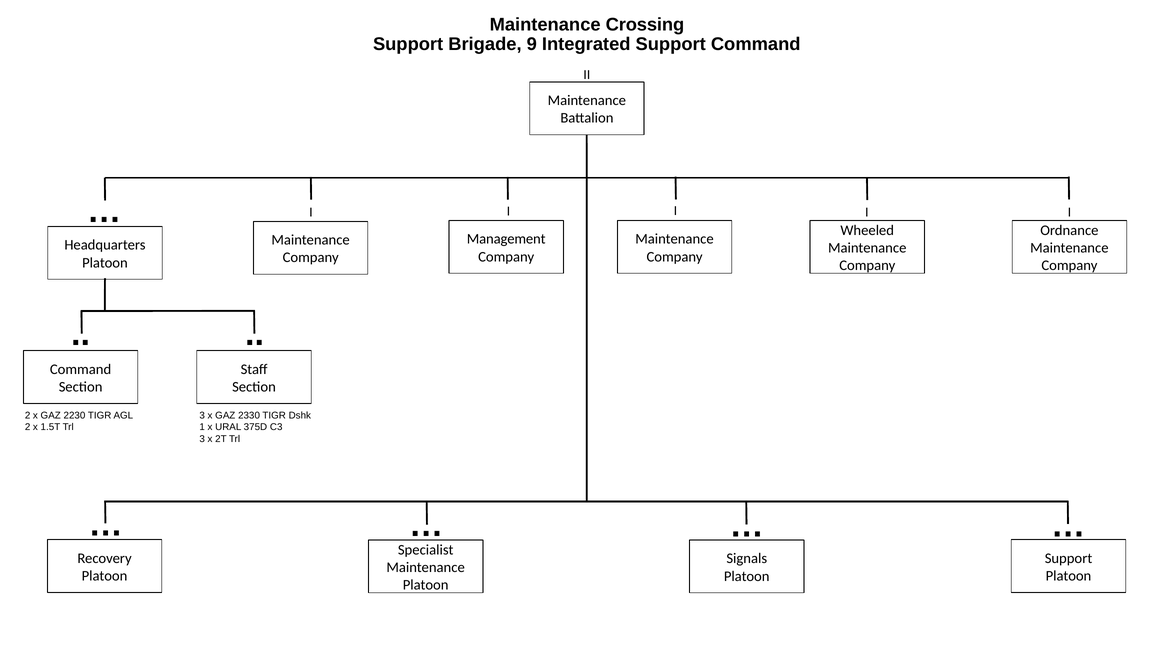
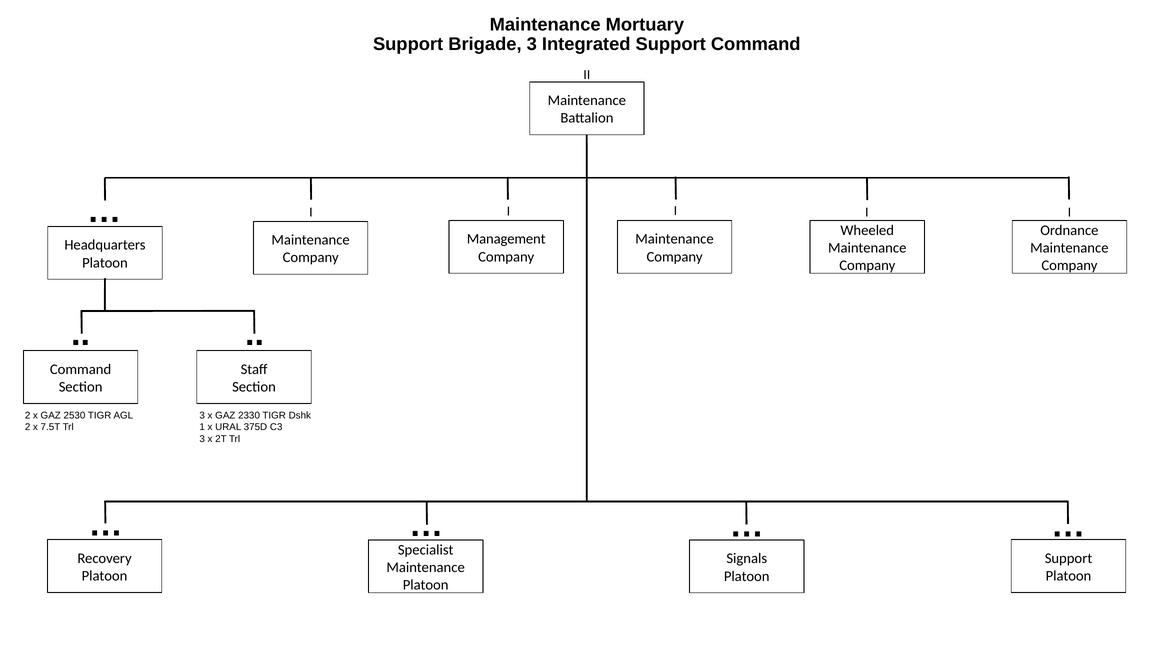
Crossing: Crossing -> Mortuary
Brigade 9: 9 -> 3
2230: 2230 -> 2530
1.5T: 1.5T -> 7.5T
